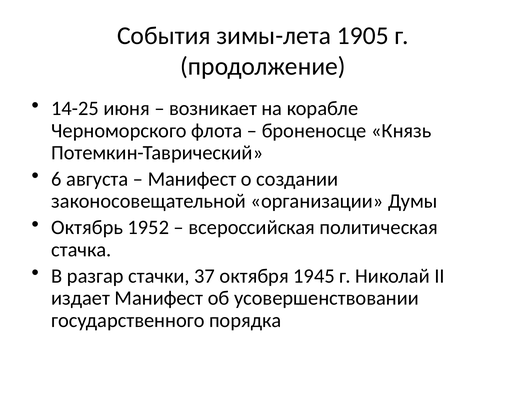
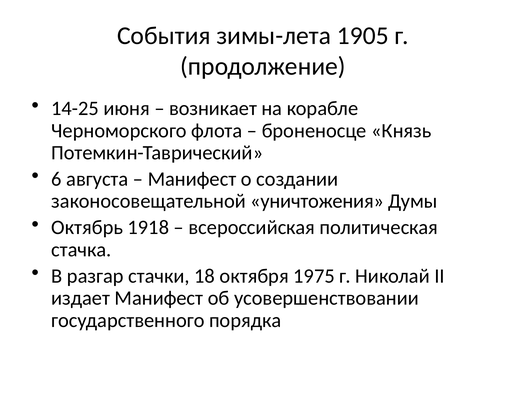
организации: организации -> уничтожения
1952: 1952 -> 1918
37: 37 -> 18
1945: 1945 -> 1975
